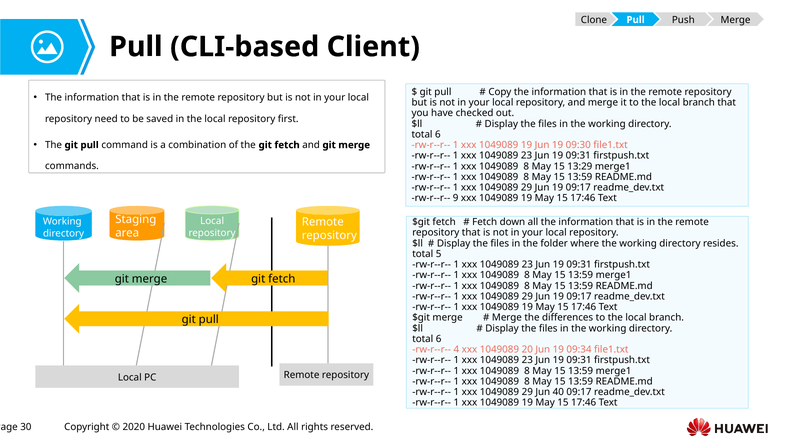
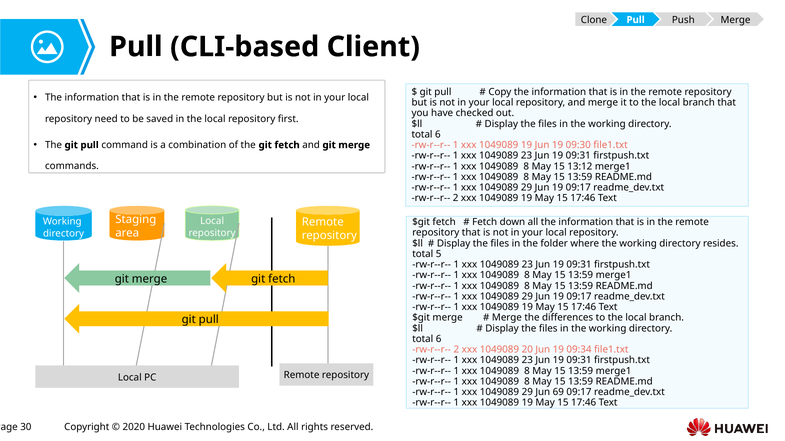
13:29: 13:29 -> 13:12
9 at (456, 198): 9 -> 2
4 at (456, 350): 4 -> 2
40: 40 -> 69
